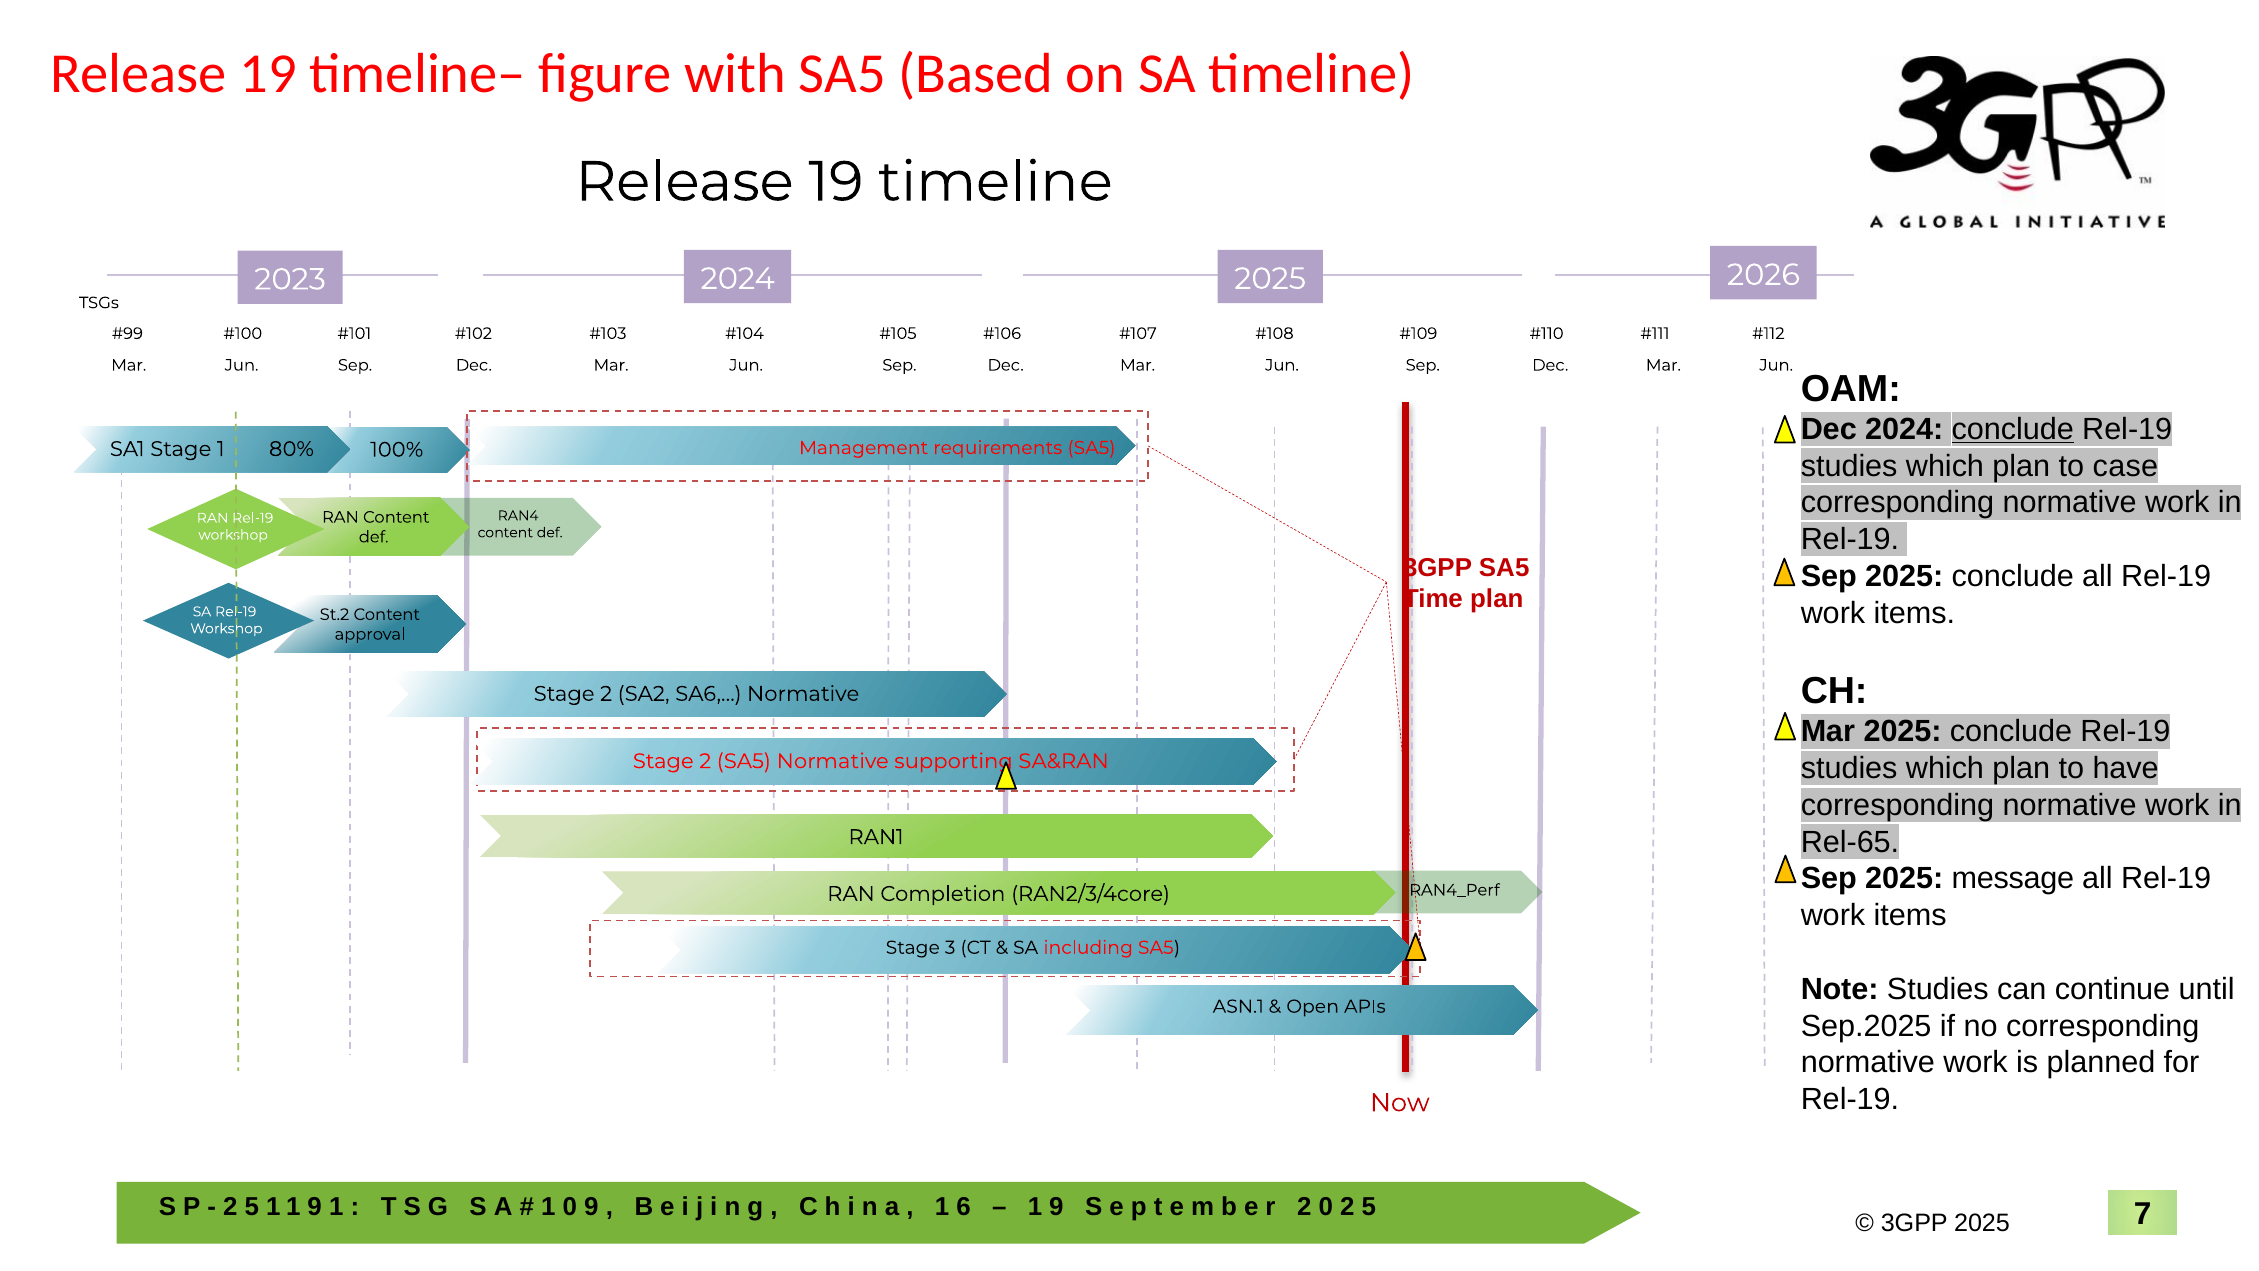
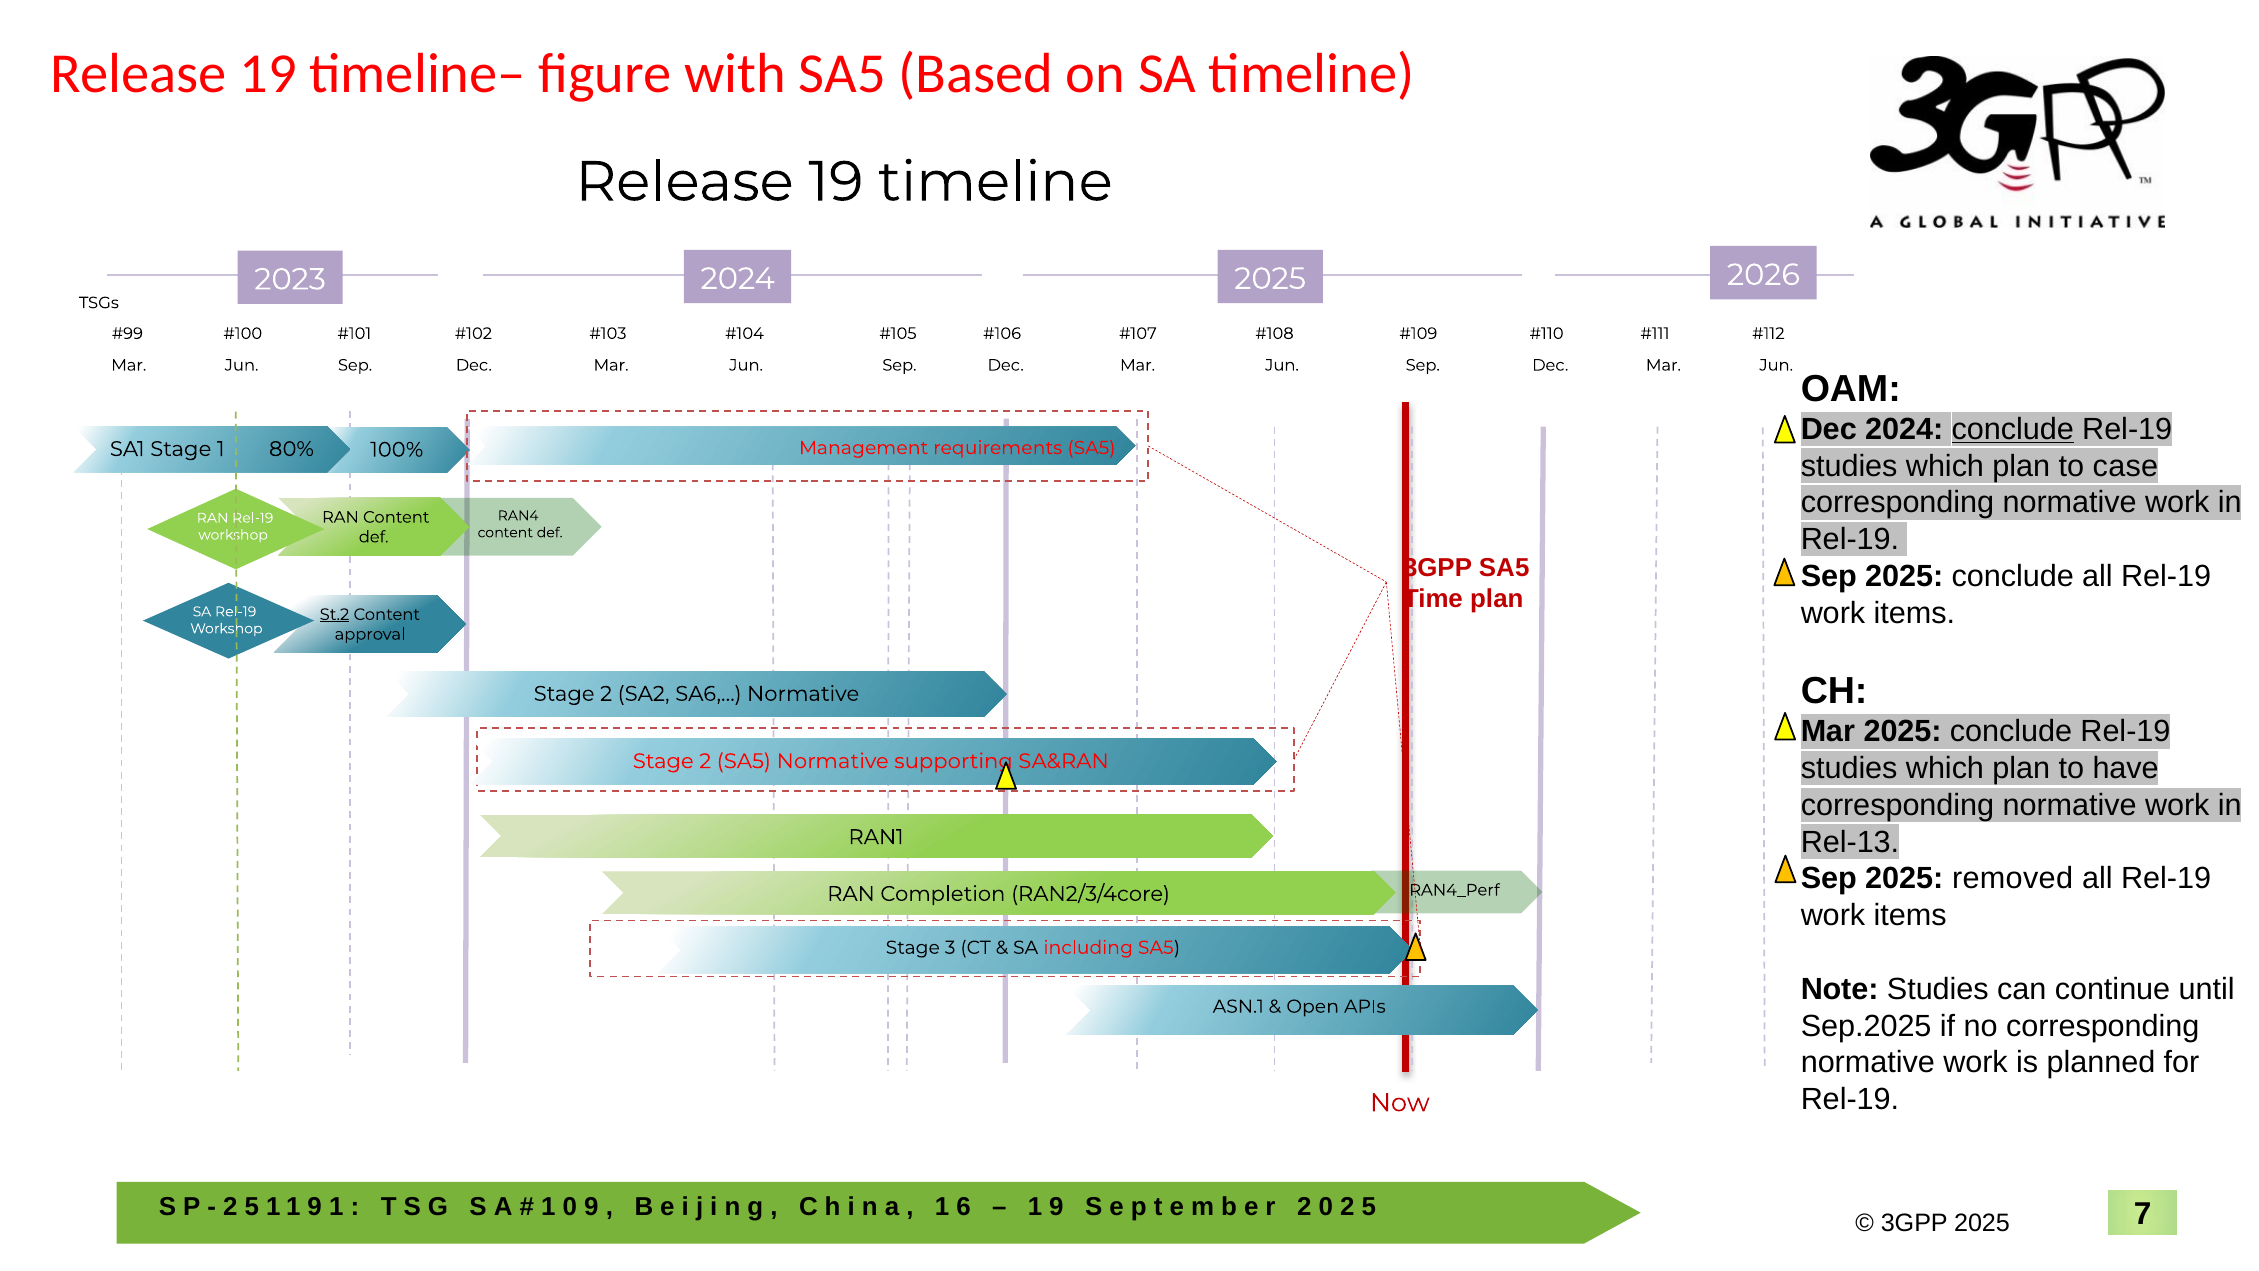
St.2 underline: none -> present
Rel-65: Rel-65 -> Rel-13
message: message -> removed
